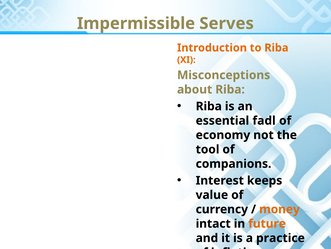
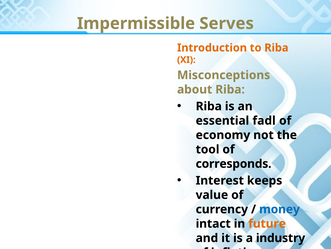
companions: companions -> corresponds
money colour: orange -> blue
practice: practice -> industry
